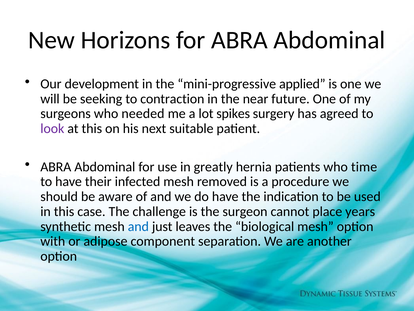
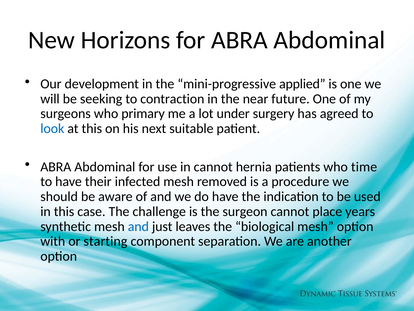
needed: needed -> primary
spikes: spikes -> under
look colour: purple -> blue
in greatly: greatly -> cannot
adipose: adipose -> starting
